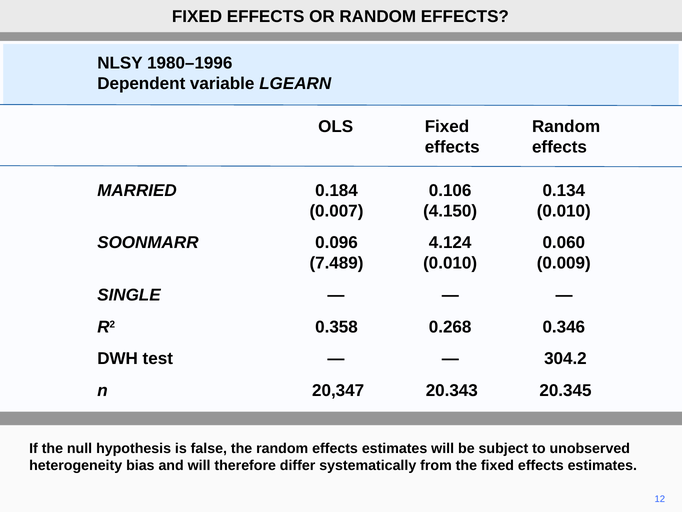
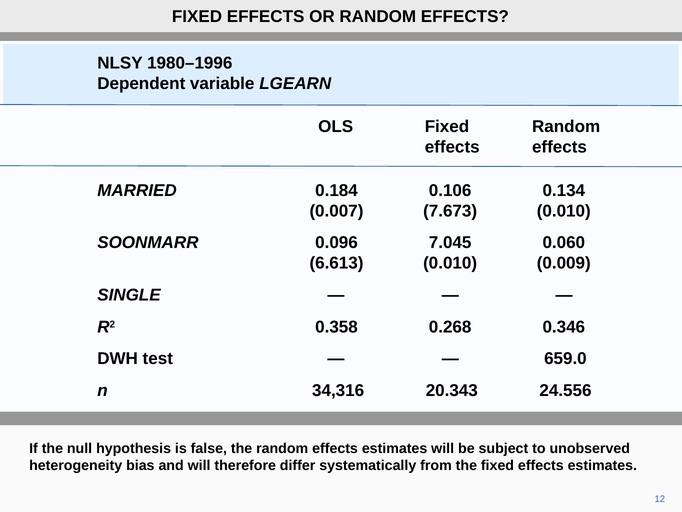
4.150: 4.150 -> 7.673
4.124: 4.124 -> 7.045
7.489: 7.489 -> 6.613
304.2: 304.2 -> 659.0
20,347: 20,347 -> 34,316
20.345: 20.345 -> 24.556
